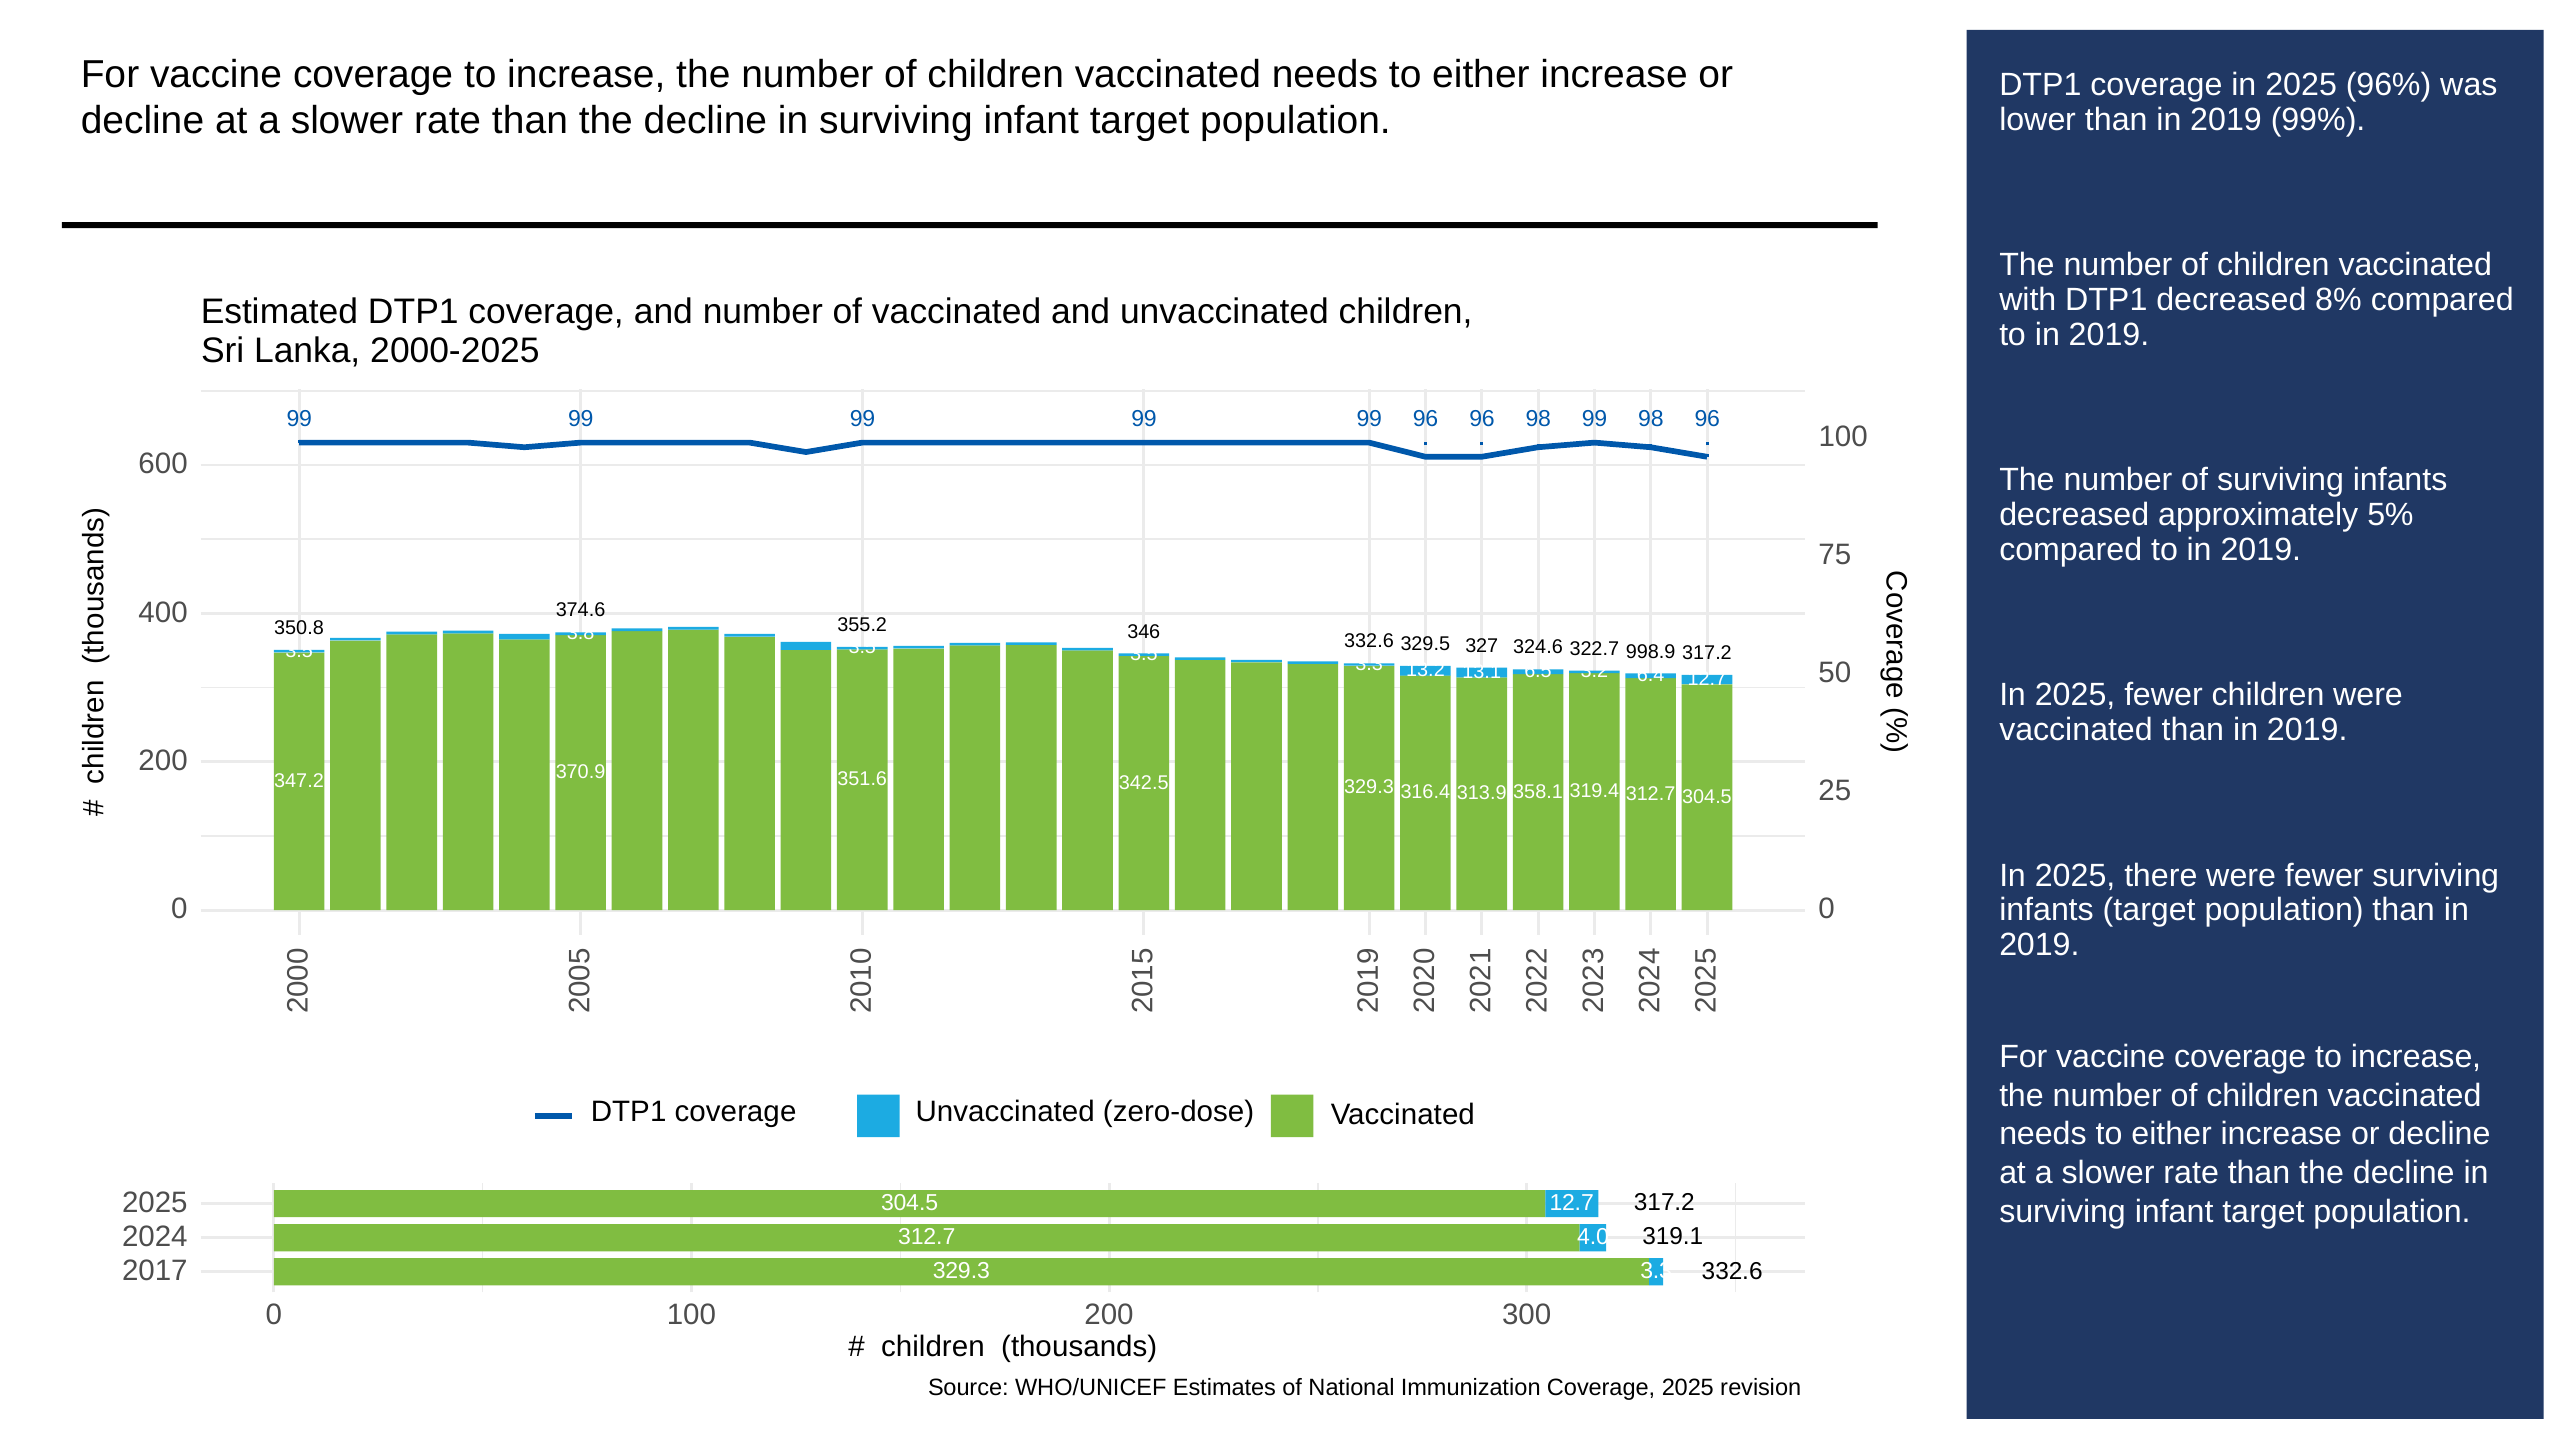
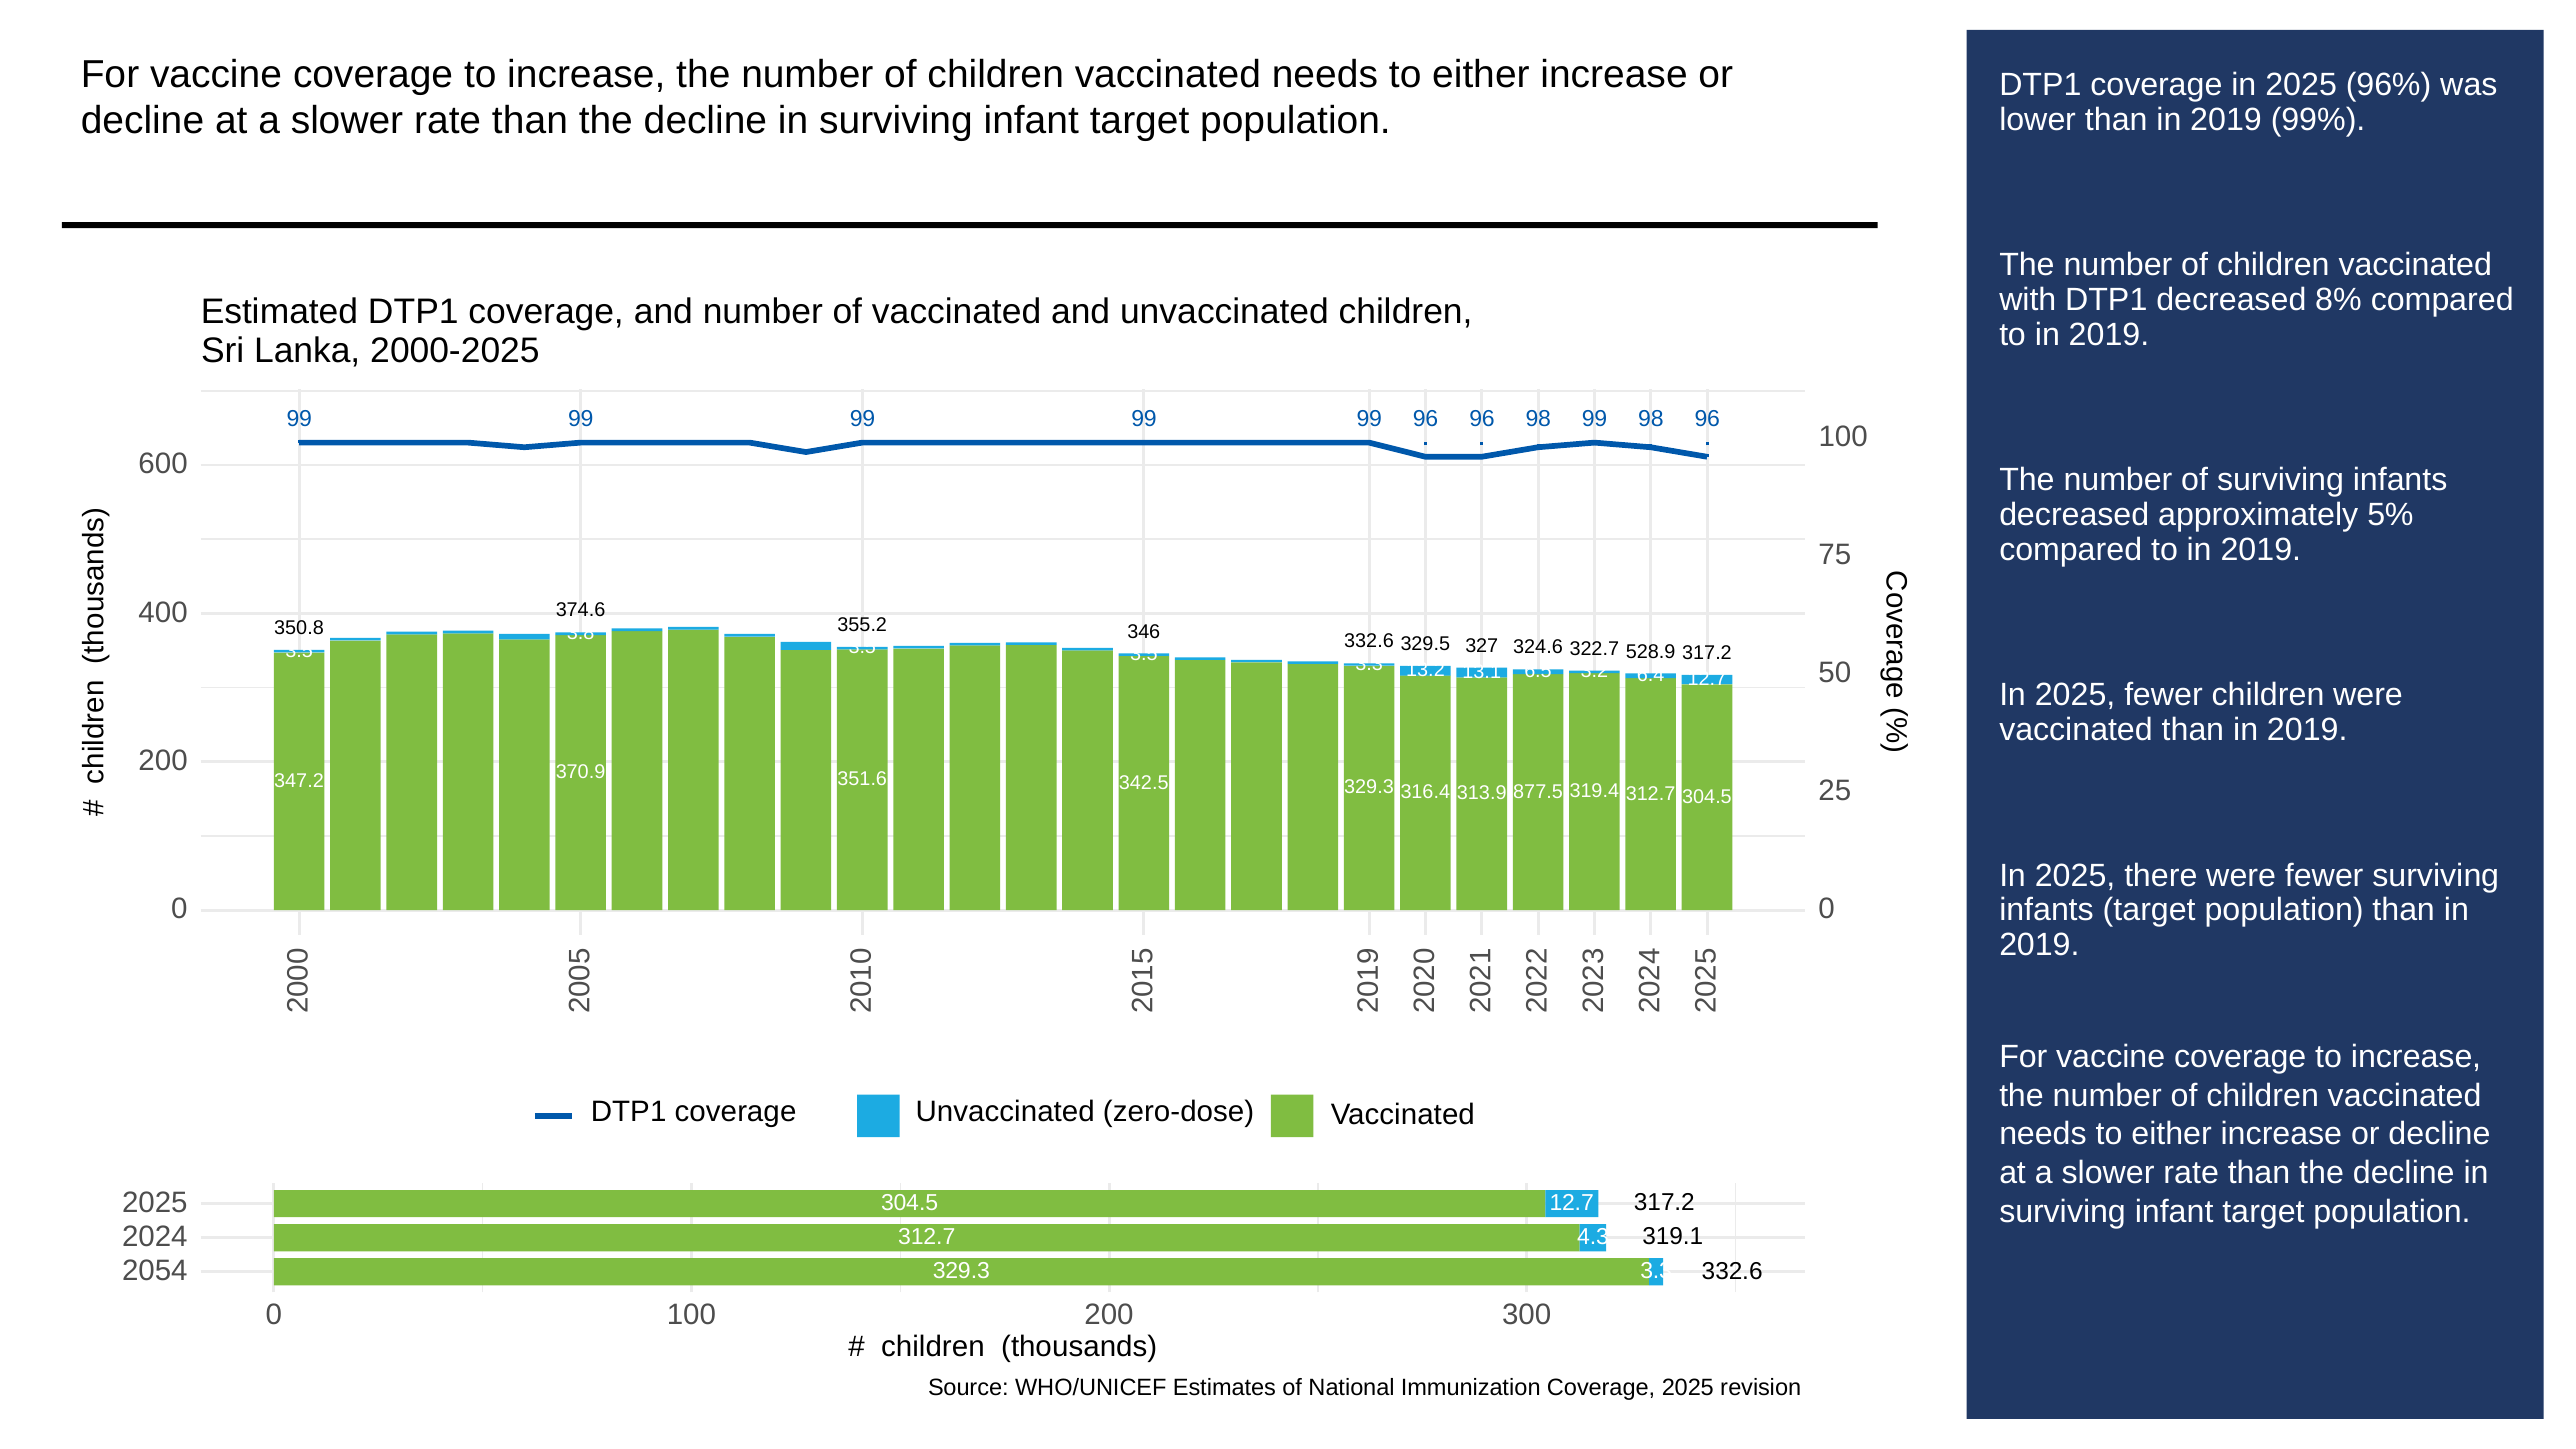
998.9: 998.9 -> 528.9
358.1: 358.1 -> 877.5
4.0: 4.0 -> 4.3
2017: 2017 -> 2054
